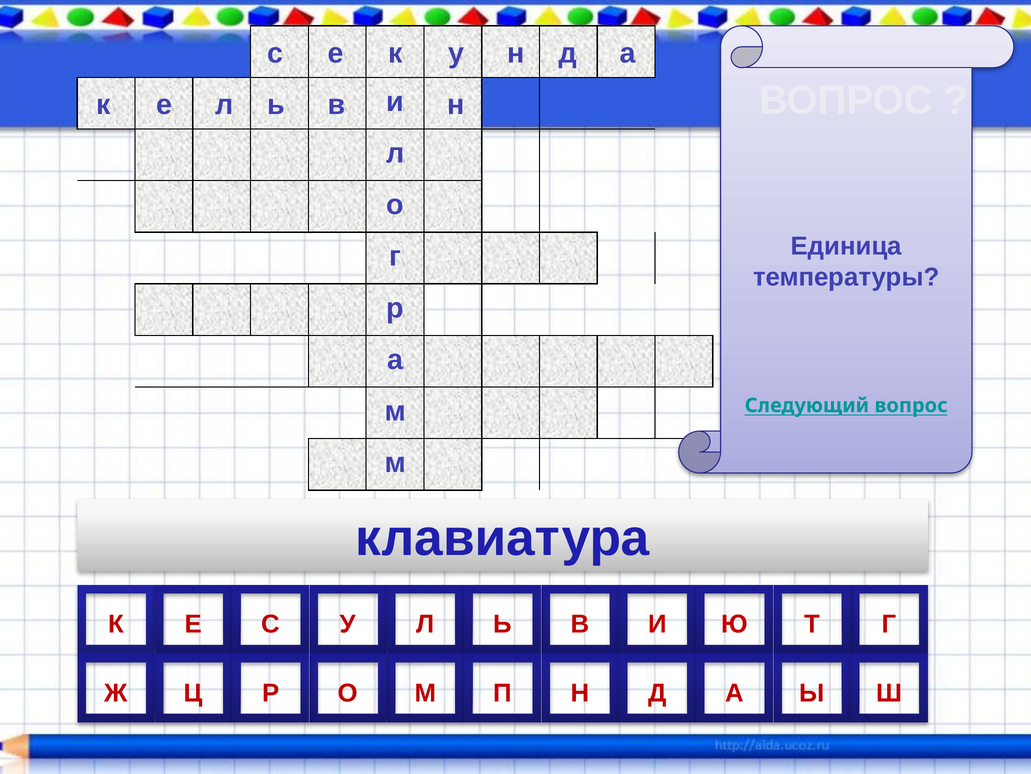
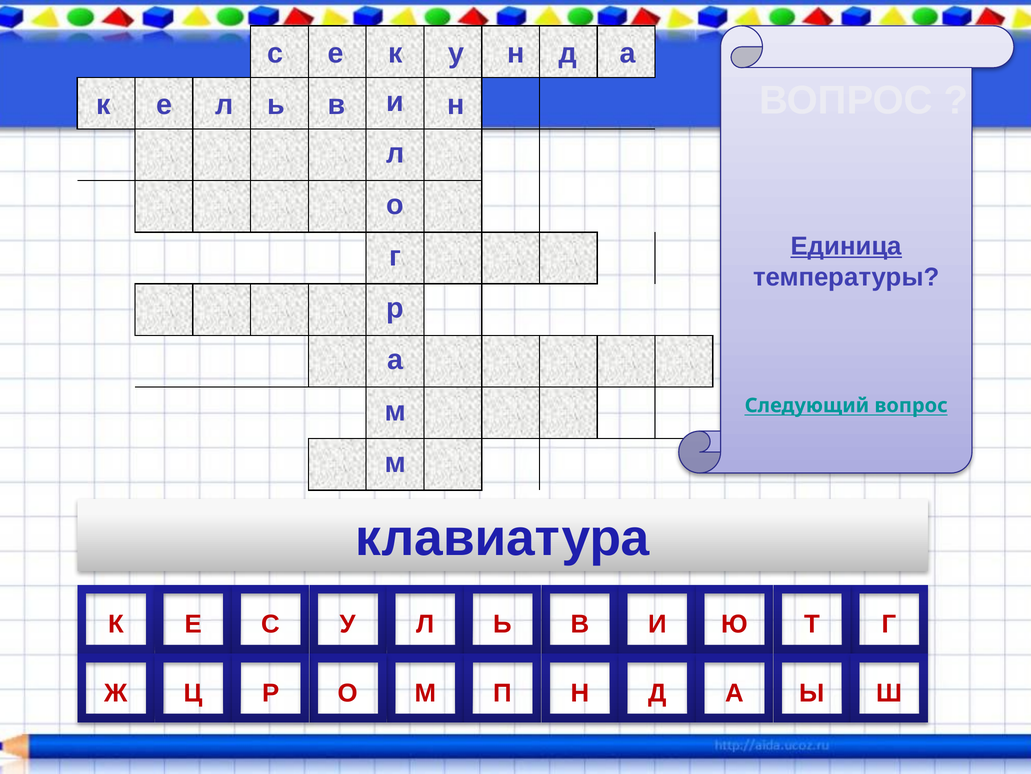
Единица underline: none -> present
